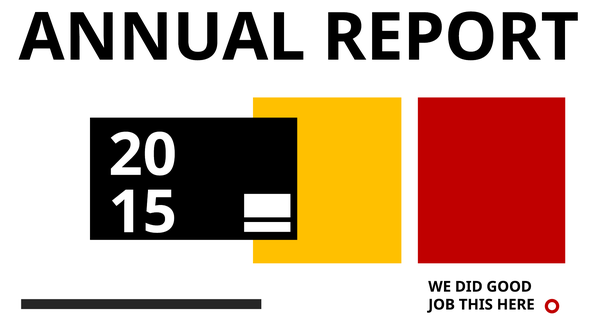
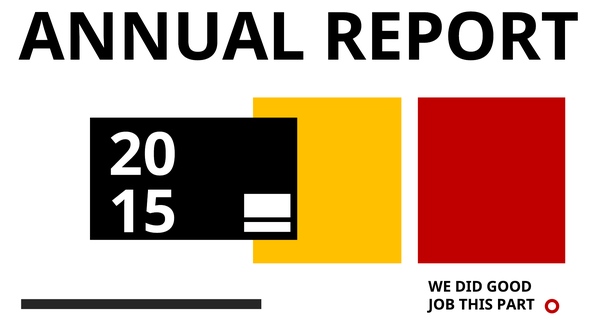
HERE: HERE -> PART
